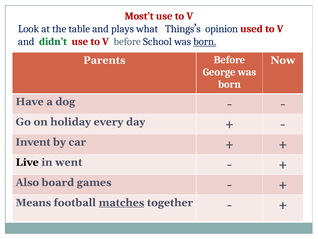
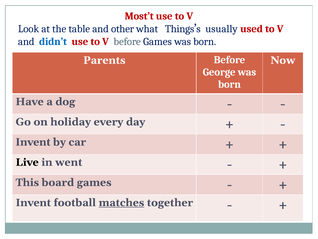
plays: plays -> other
opinion: opinion -> usually
didn’t colour: green -> blue
before School: School -> Games
born at (205, 42) underline: present -> none
Also: Also -> This
Means at (33, 202): Means -> Invent
